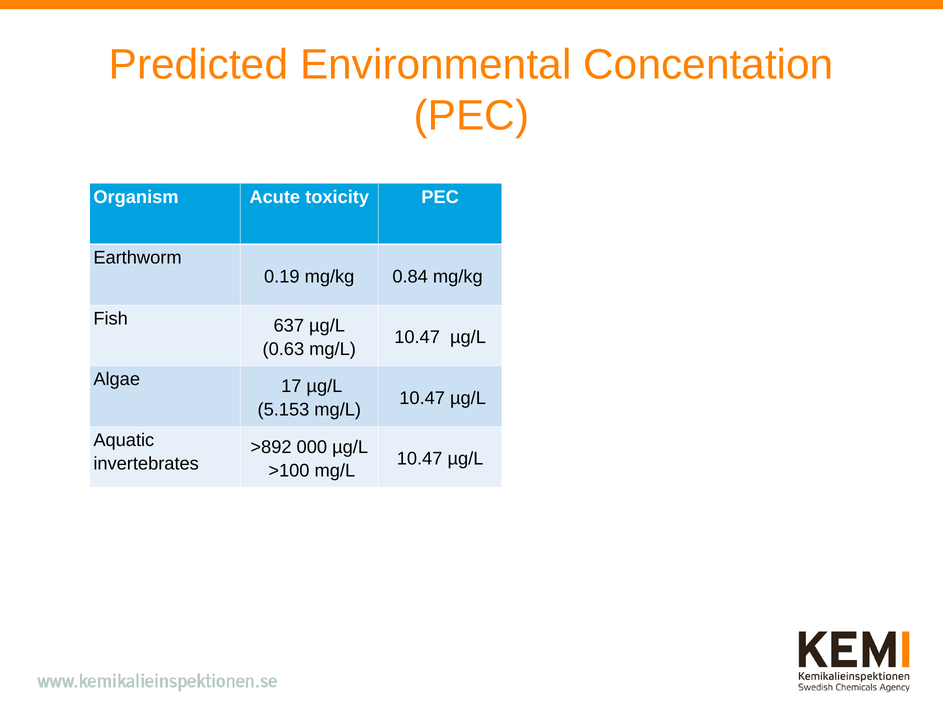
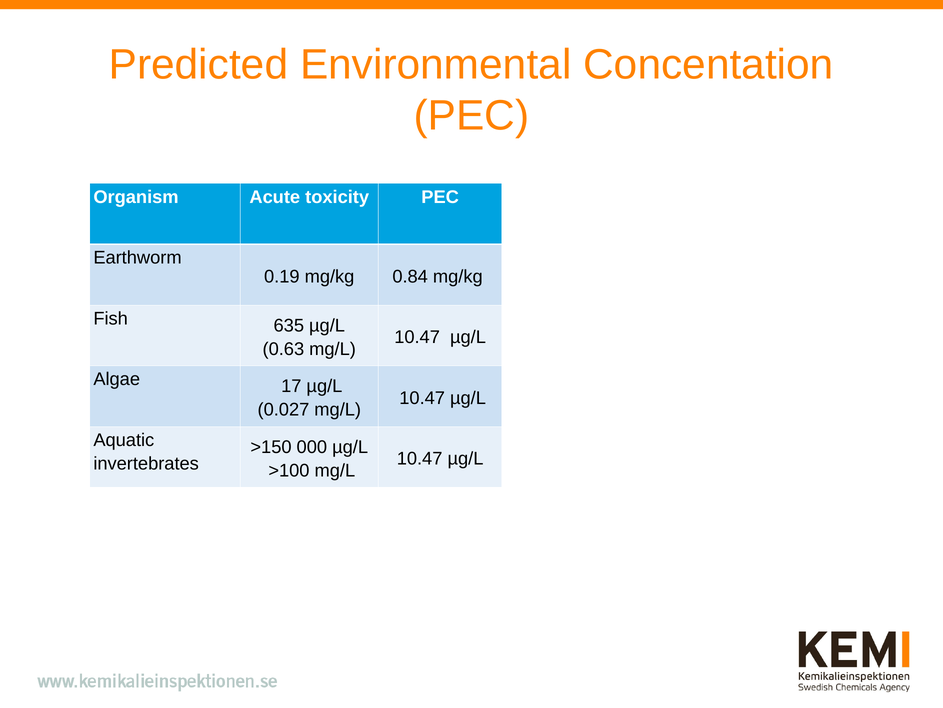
637: 637 -> 635
5.153: 5.153 -> 0.027
>892: >892 -> >150
